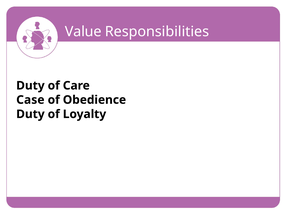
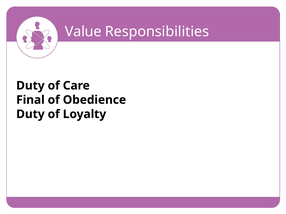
Case: Case -> Final
